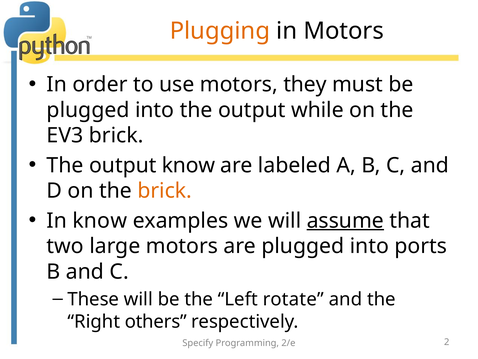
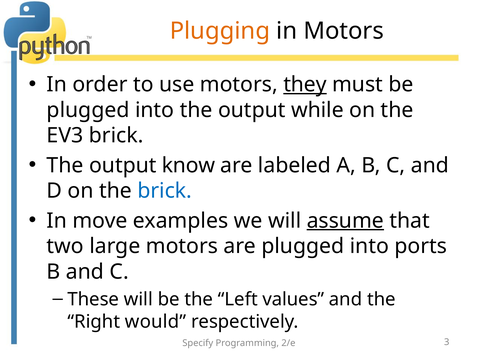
they underline: none -> present
brick at (165, 191) colour: orange -> blue
In know: know -> move
rotate: rotate -> values
others: others -> would
2: 2 -> 3
